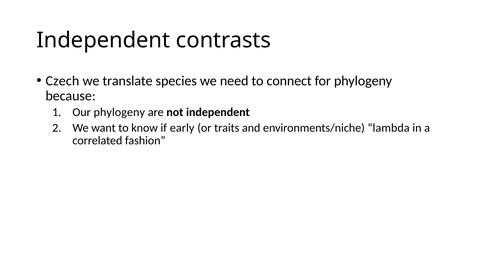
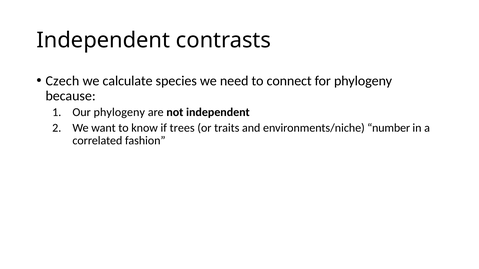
translate: translate -> calculate
early: early -> trees
lambda: lambda -> number
